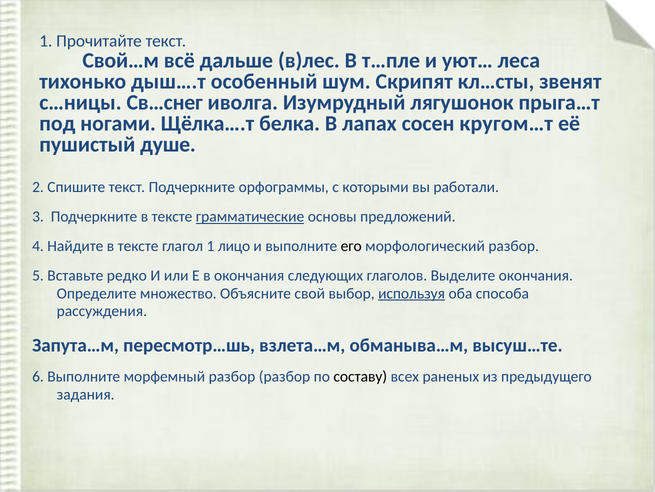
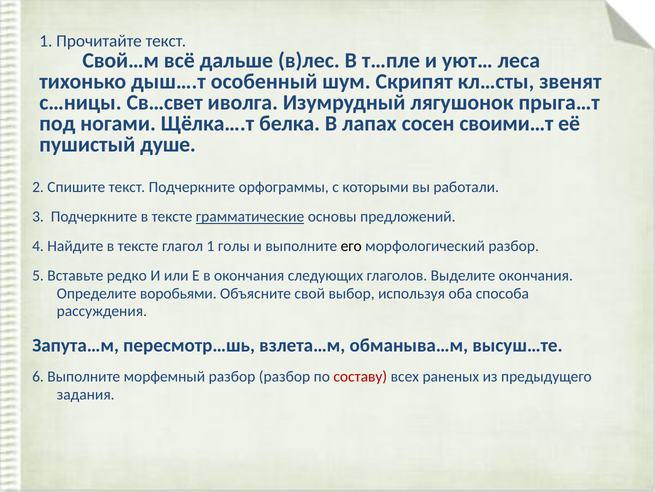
Св…снег: Св…снег -> Св…свет
кругом…т: кругом…т -> своими…т
лицо: лицо -> голы
множество: множество -> воробьями
используя underline: present -> none
составу colour: black -> red
